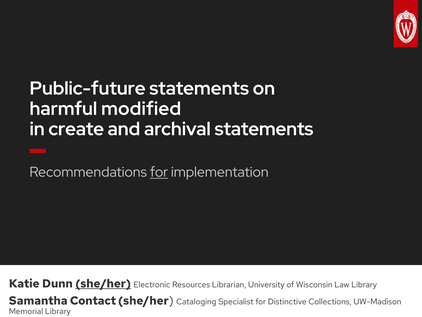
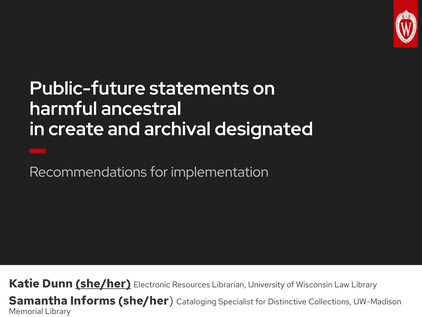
modified: modified -> ancestral
archival statements: statements -> designated
for at (159, 172) underline: present -> none
Contact: Contact -> Informs
